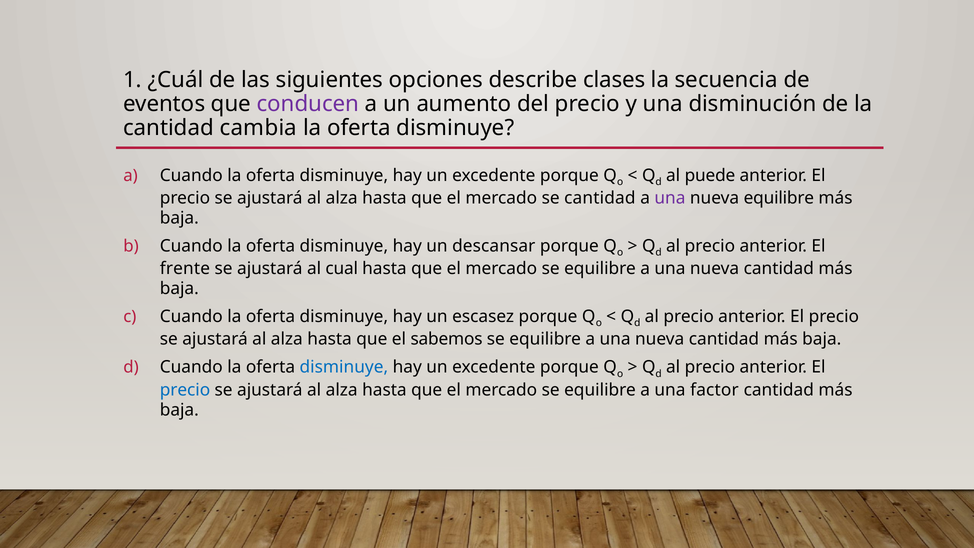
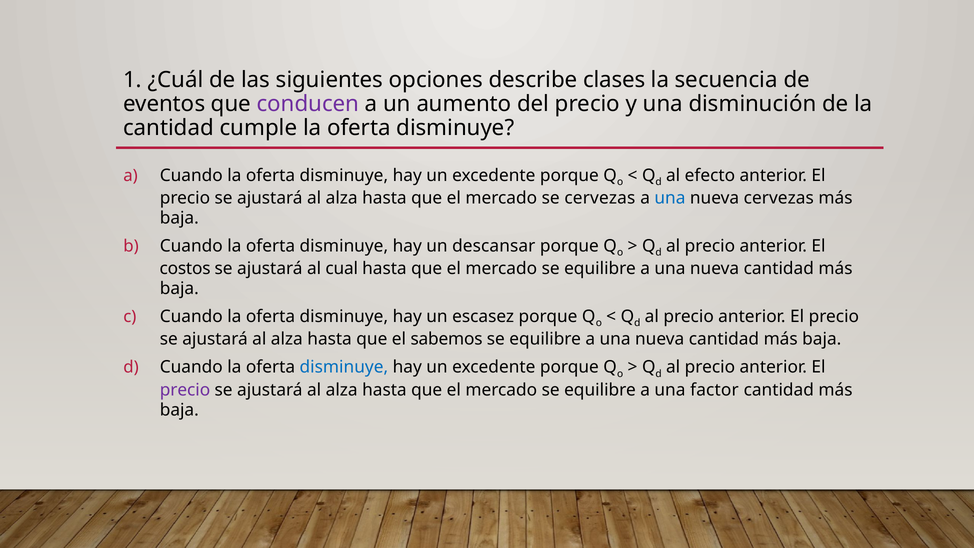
cambia: cambia -> cumple
puede: puede -> efecto
se cantidad: cantidad -> cervezas
una at (670, 198) colour: purple -> blue
nueva equilibre: equilibre -> cervezas
frente: frente -> costos
precio at (185, 390) colour: blue -> purple
